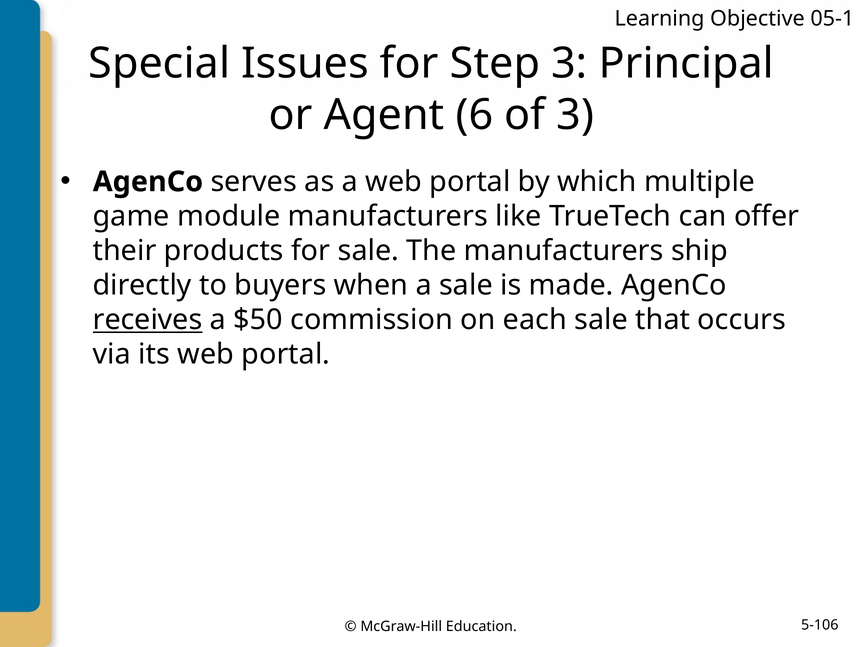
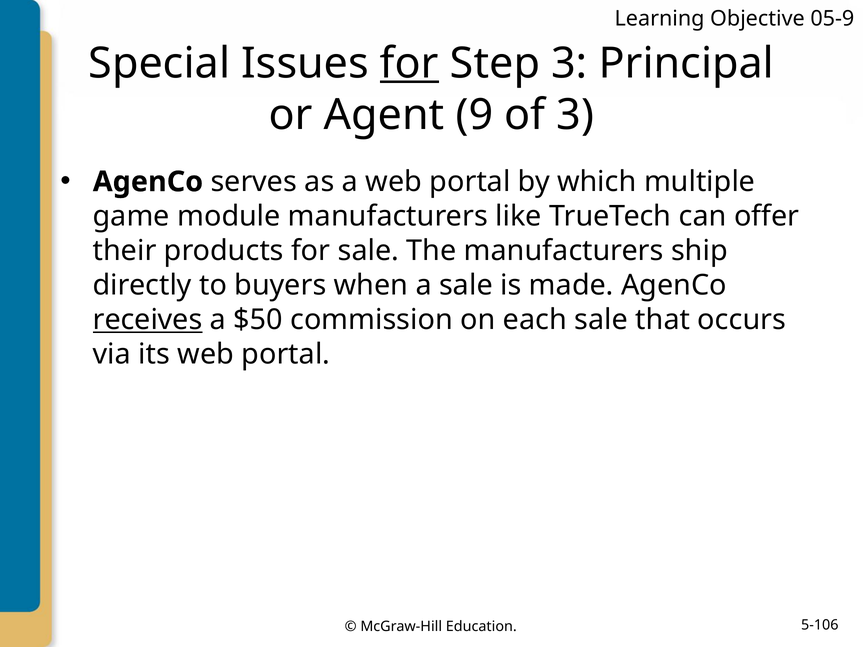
05-1: 05-1 -> 05-9
for at (409, 63) underline: none -> present
6: 6 -> 9
